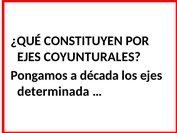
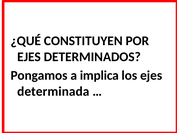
COYUNTURALES: COYUNTURALES -> DETERMINADOS
década: década -> implica
